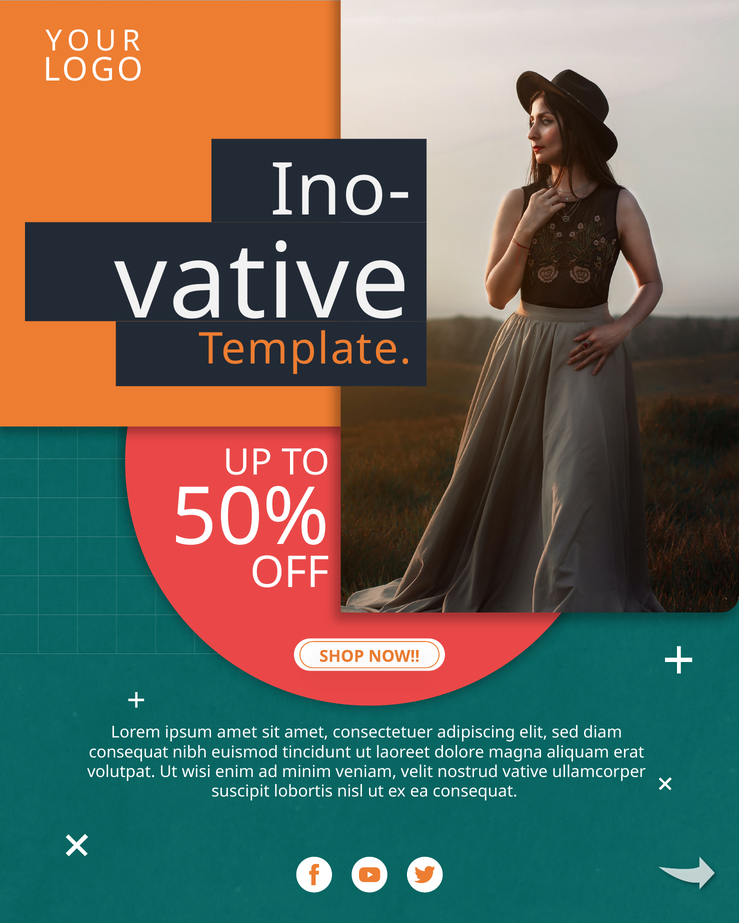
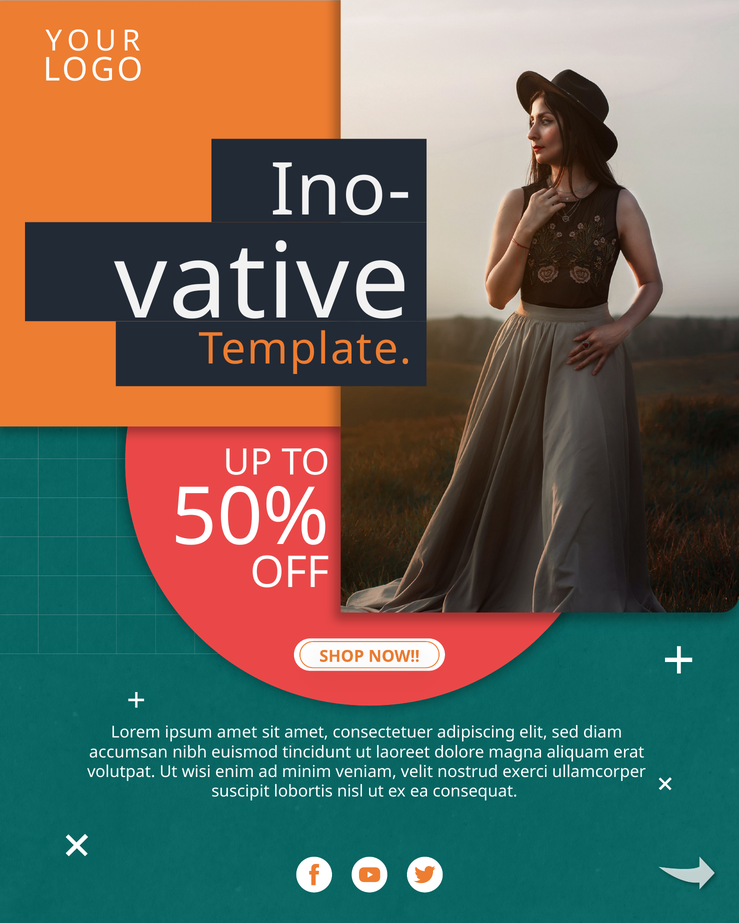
consequat at (129, 753): consequat -> accumsan
nostrud vative: vative -> exerci
